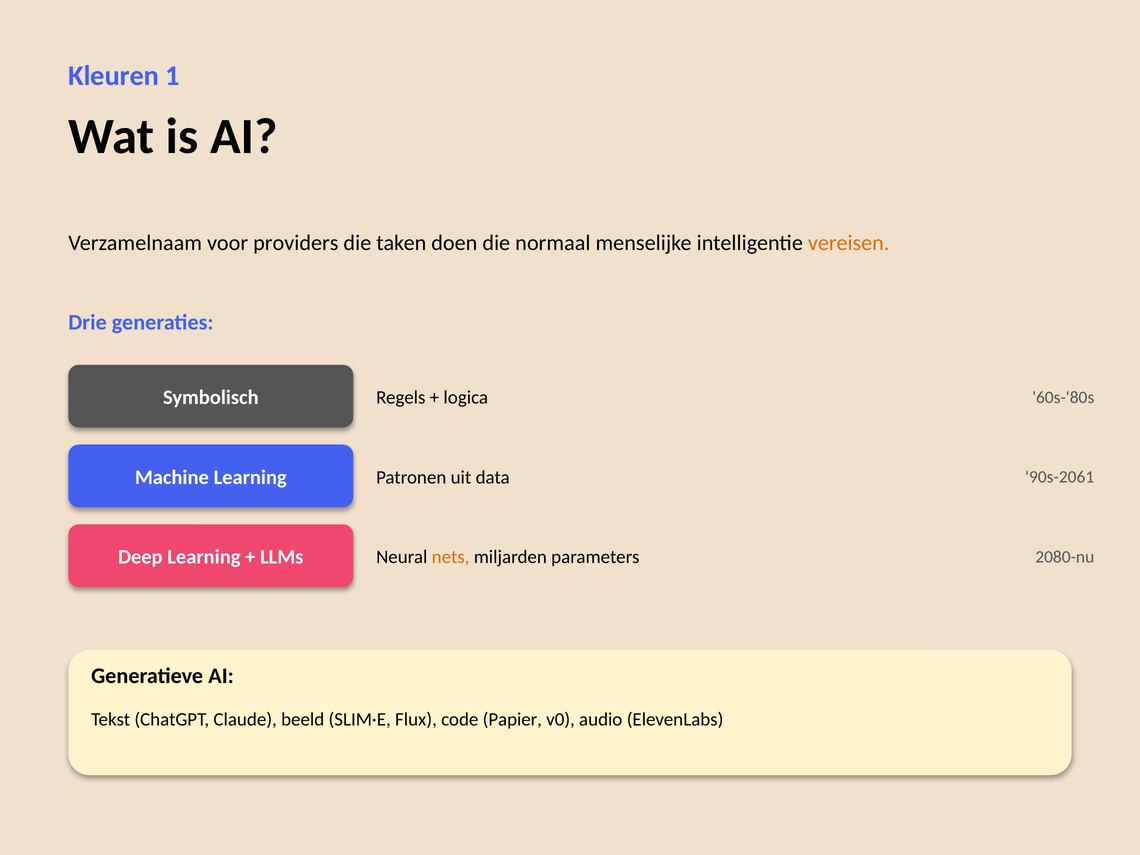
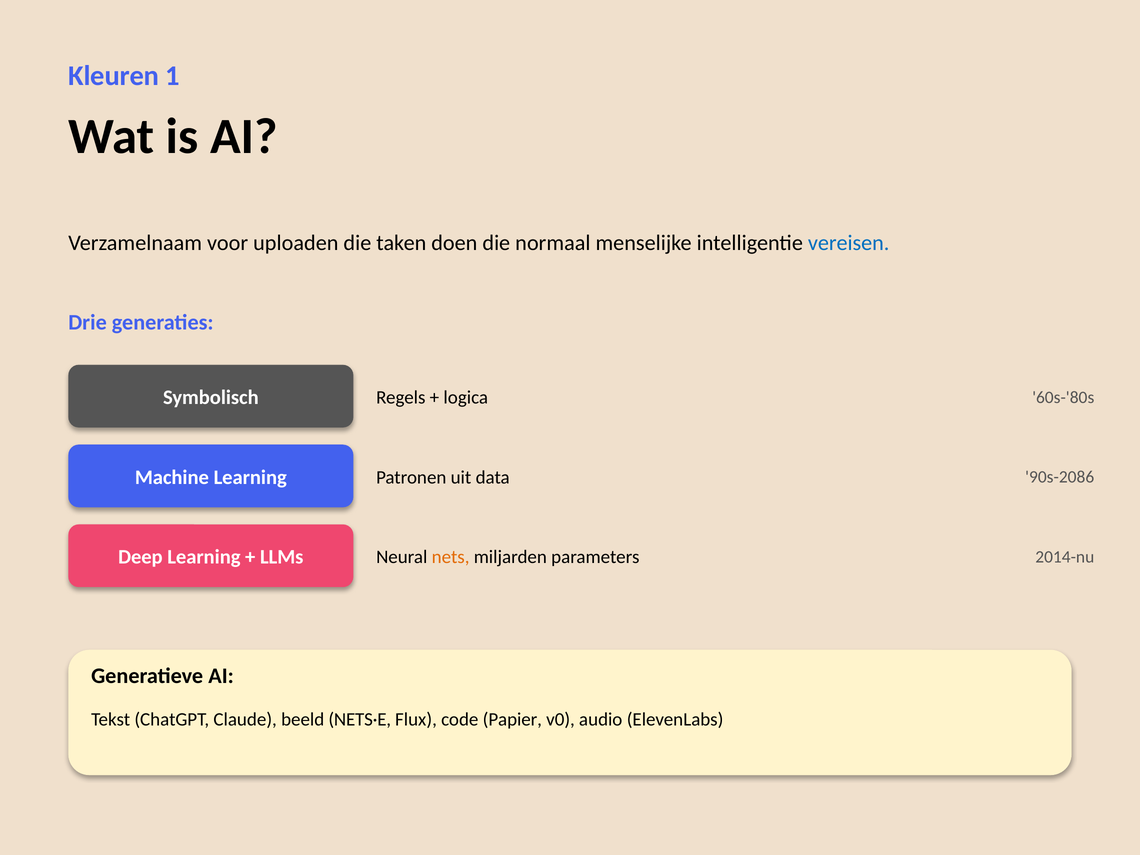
providers: providers -> uploaden
vereisen colour: orange -> blue
90s-2061: 90s-2061 -> 90s-2086
2080-nu: 2080-nu -> 2014-nu
SLIM·E: SLIM·E -> NETS·E
